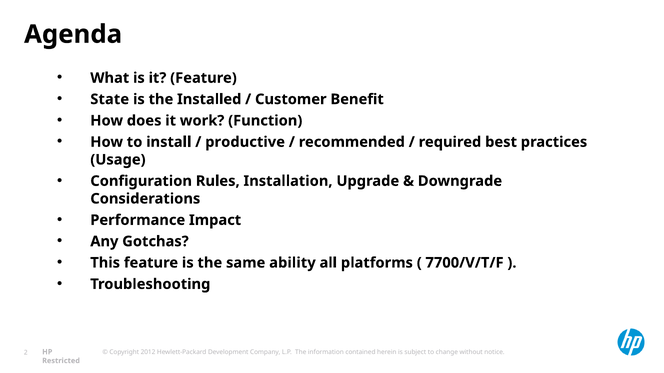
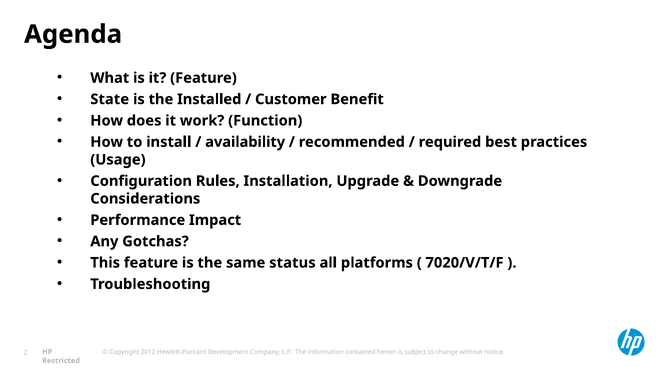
productive: productive -> availability
ability: ability -> status
7700/V/T/F: 7700/V/T/F -> 7020/V/T/F
